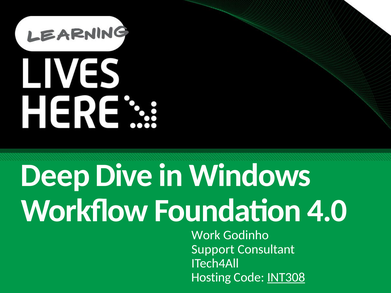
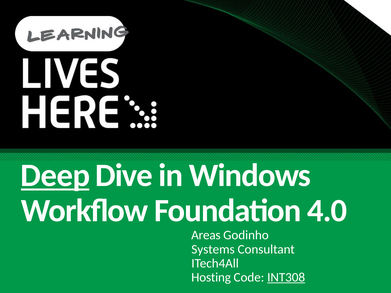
Deep underline: none -> present
Work: Work -> Areas
Support: Support -> Systems
